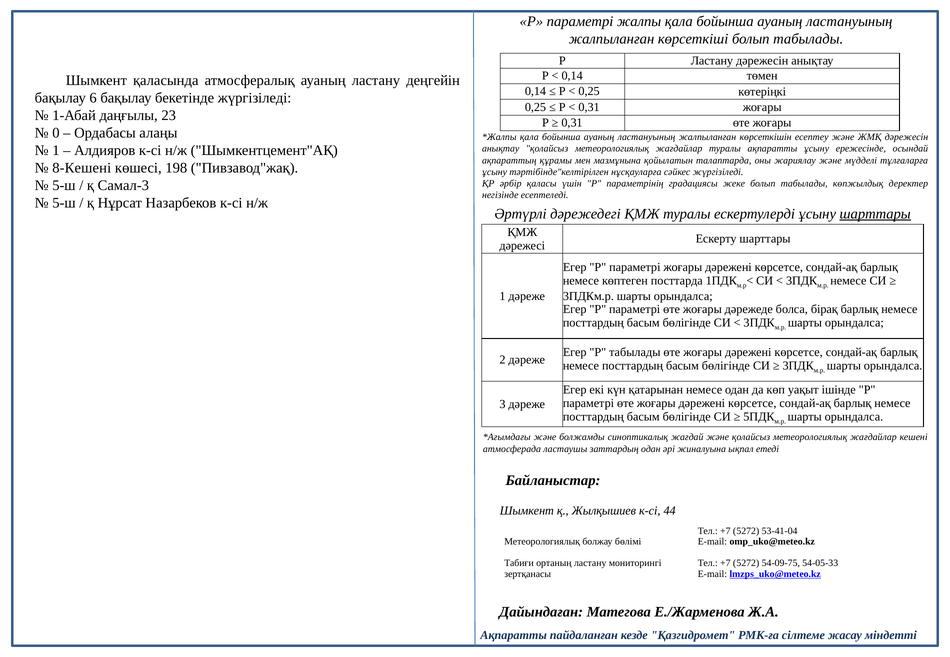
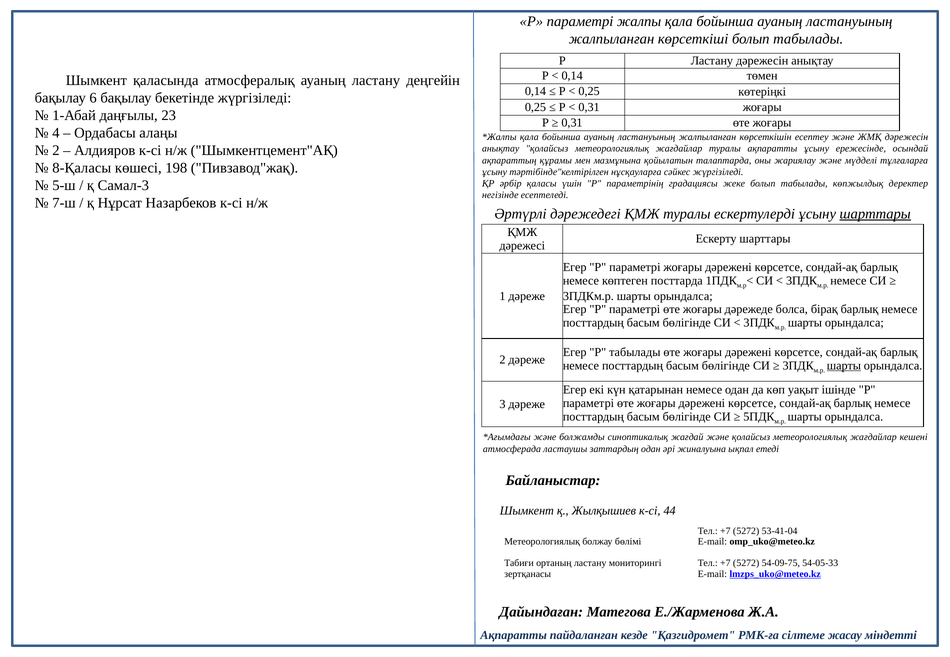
0: 0 -> 4
1 at (56, 151): 1 -> 2
8-Кешені: 8-Кешені -> 8-Қаласы
5-ш at (64, 203): 5-ш -> 7-ш
шарты at (844, 366) underline: none -> present
